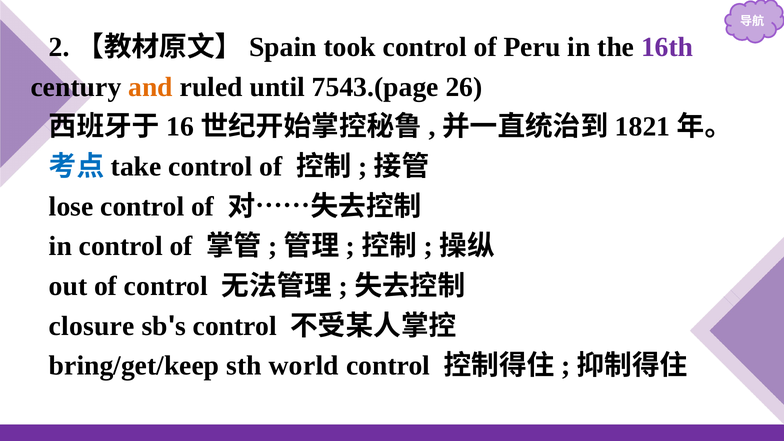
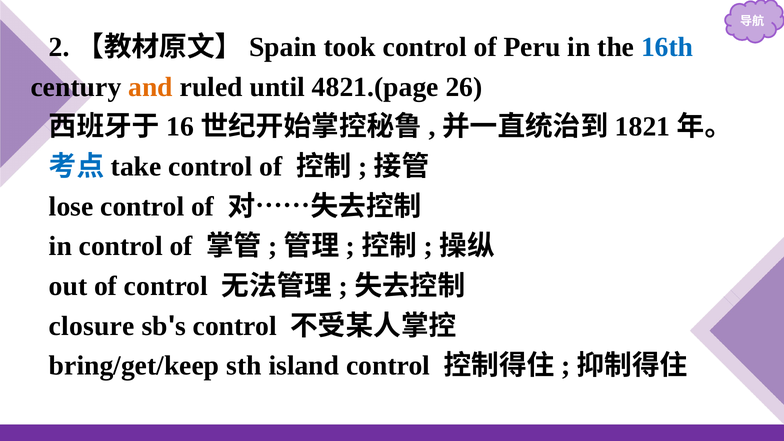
16th colour: purple -> blue
7543.(page: 7543.(page -> 4821.(page
world: world -> island
